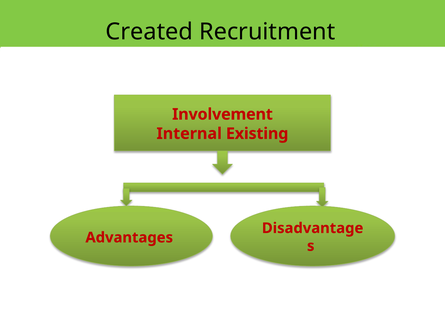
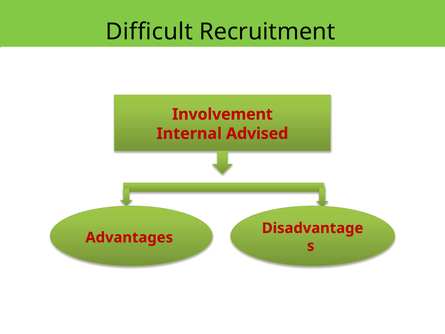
Created: Created -> Difficult
Existing: Existing -> Advised
